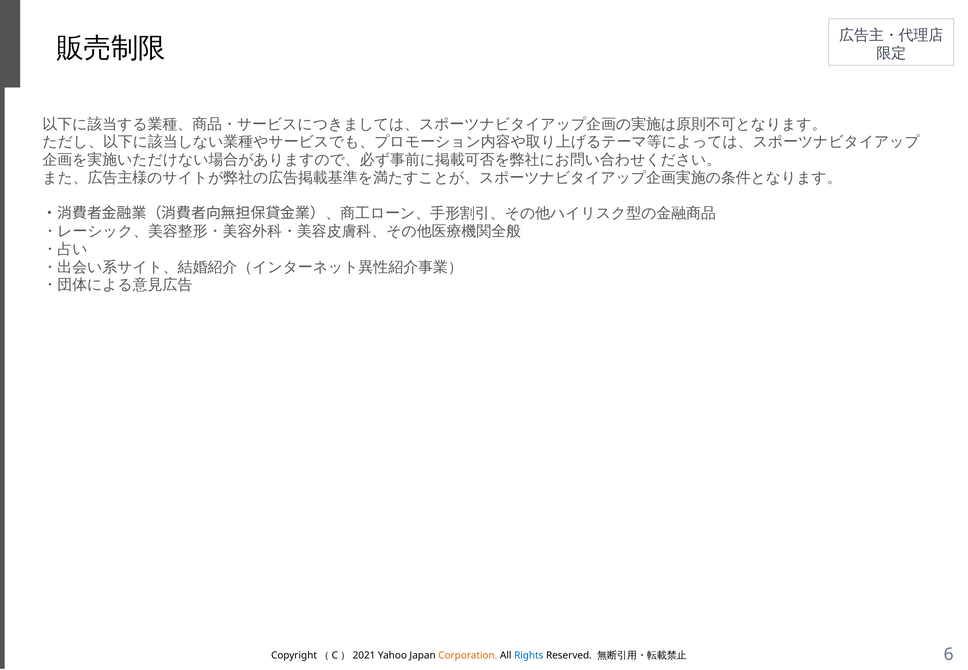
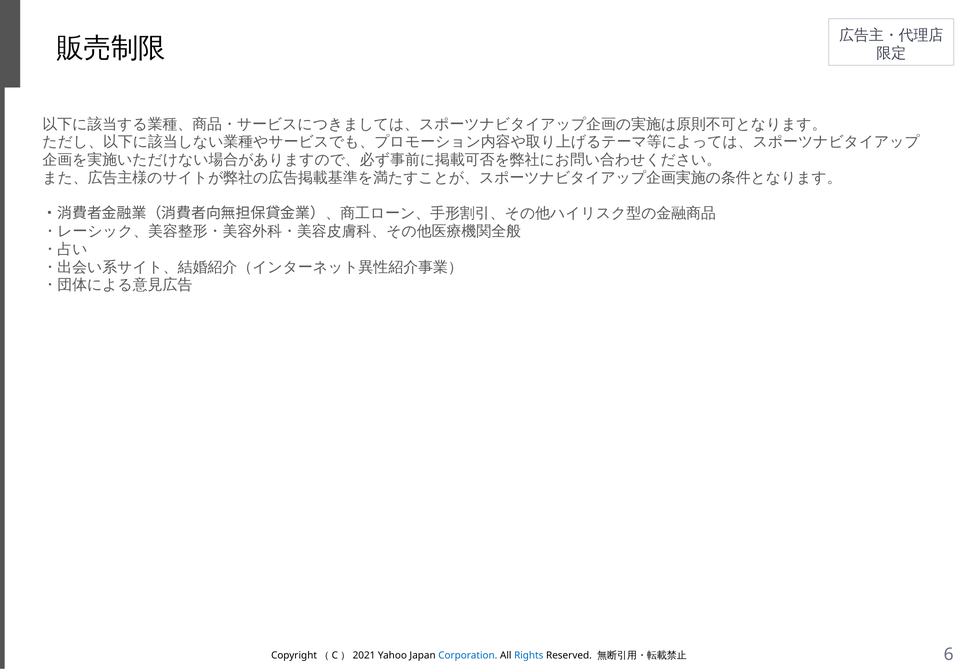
Corporation colour: orange -> blue
